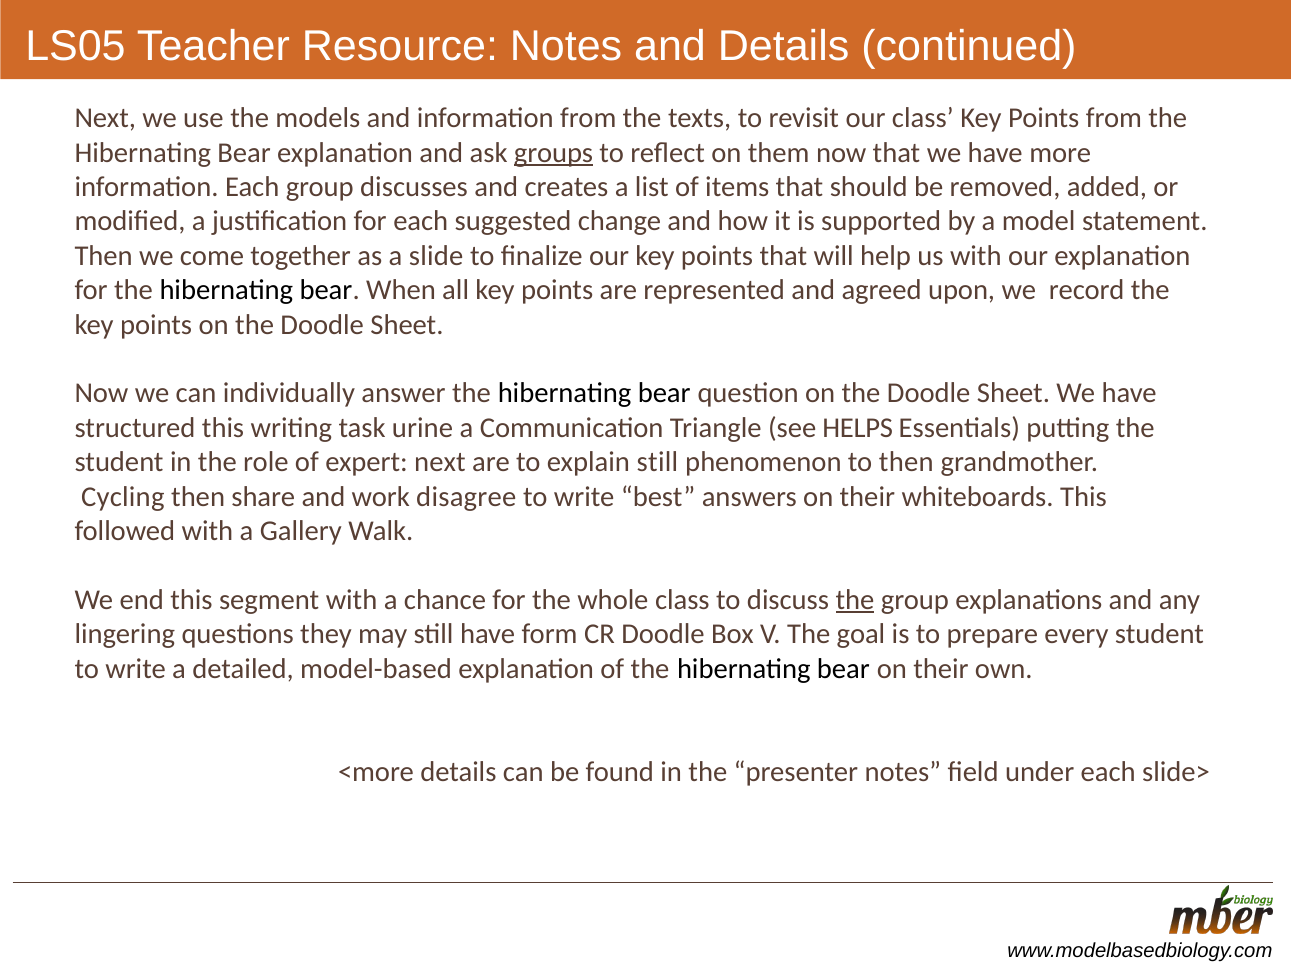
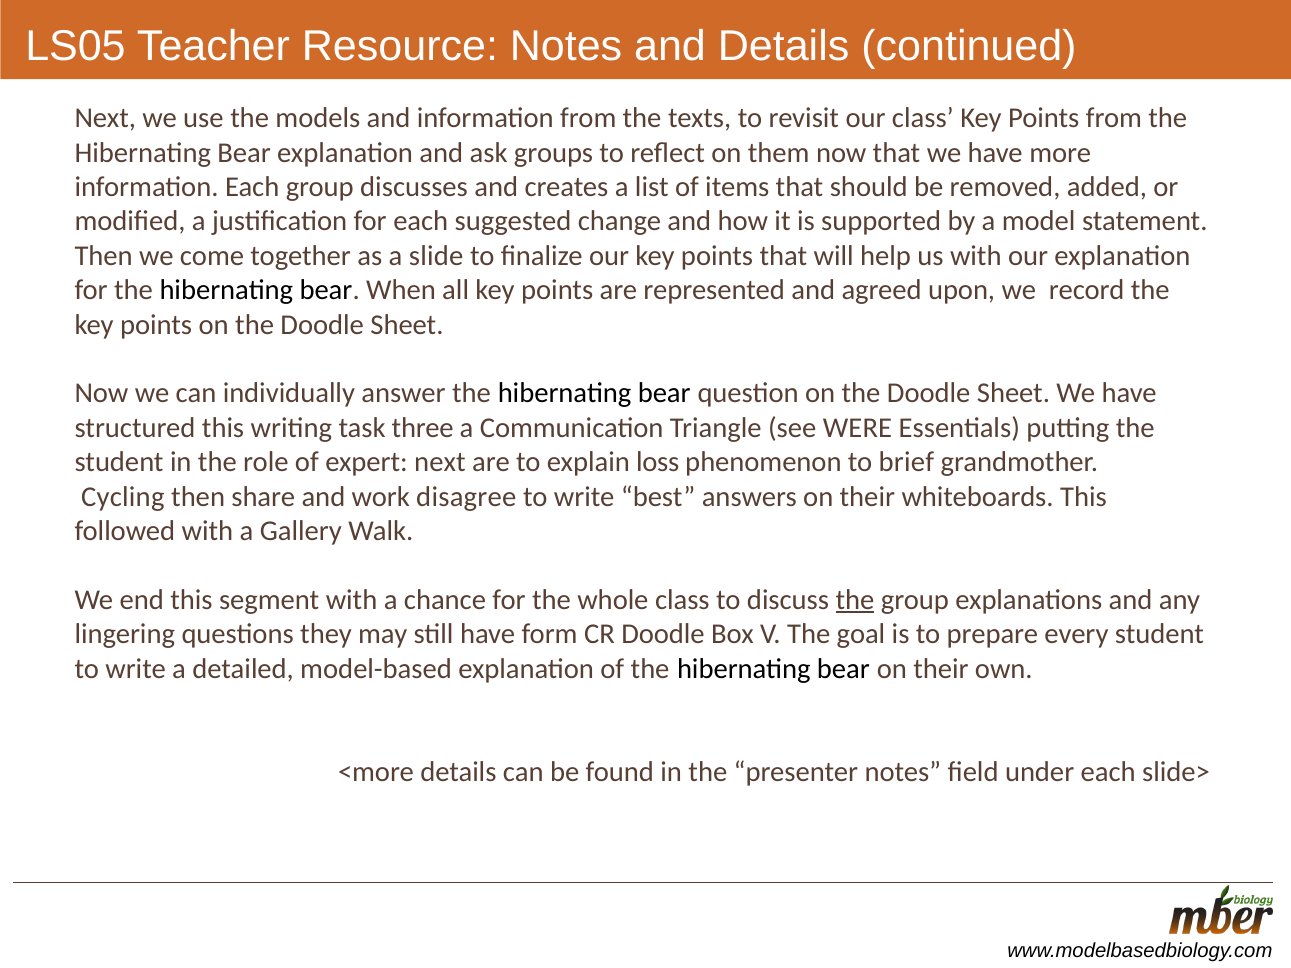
groups underline: present -> none
urine: urine -> three
HELPS: HELPS -> WERE
explain still: still -> loss
to then: then -> brief
